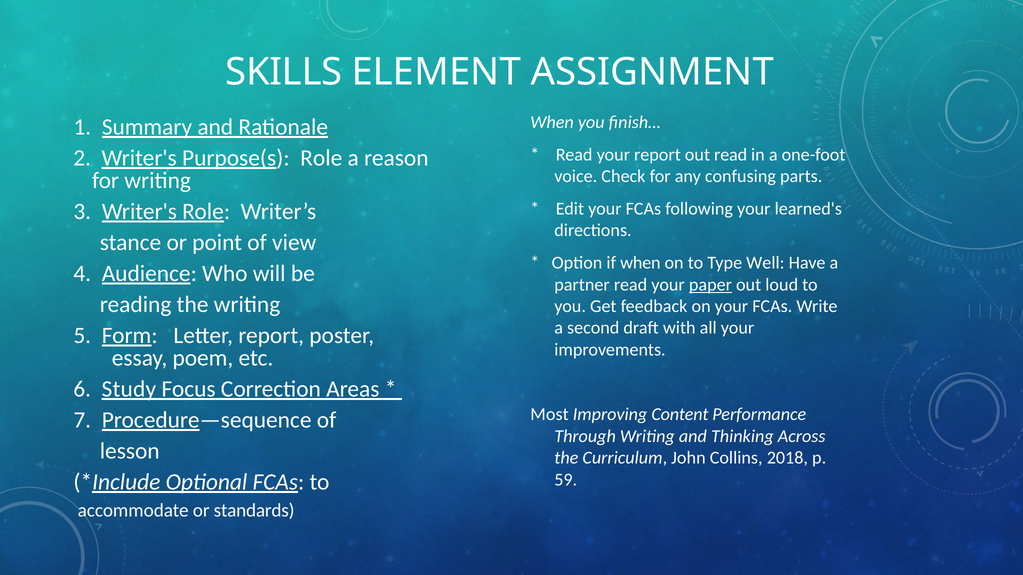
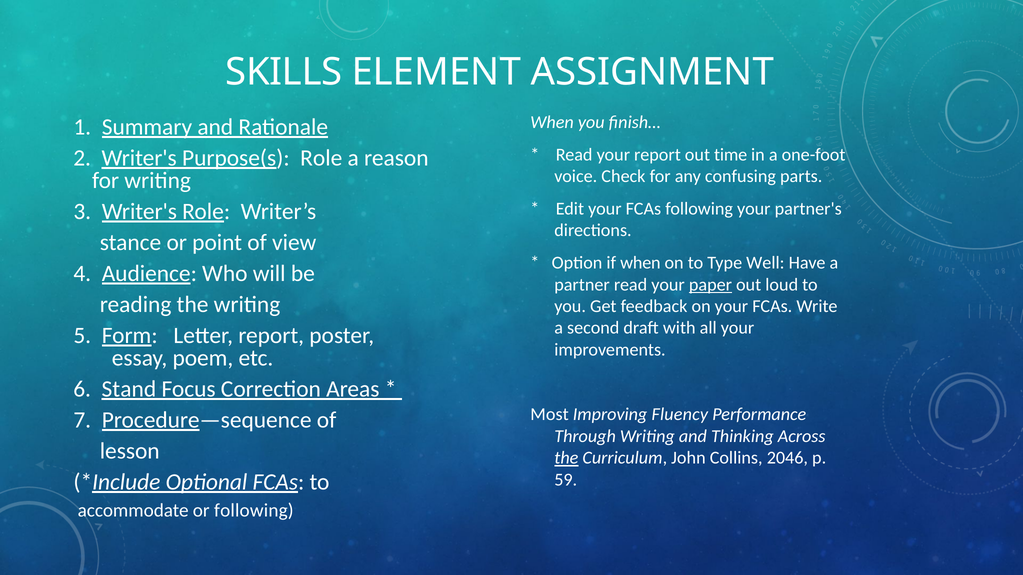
out read: read -> time
learned's: learned's -> partner's
Study: Study -> Stand
Content: Content -> Fluency
the at (566, 458) underline: none -> present
2018: 2018 -> 2046
or standards: standards -> following
